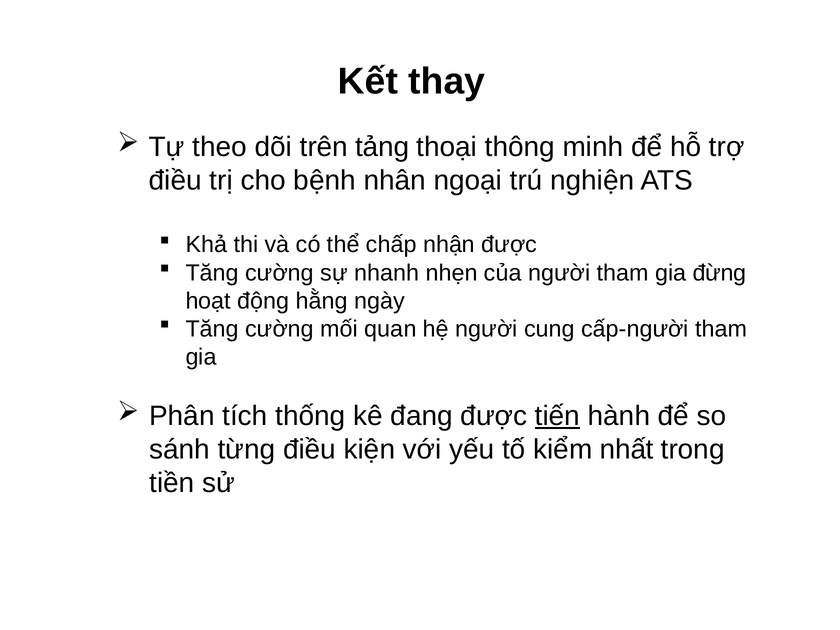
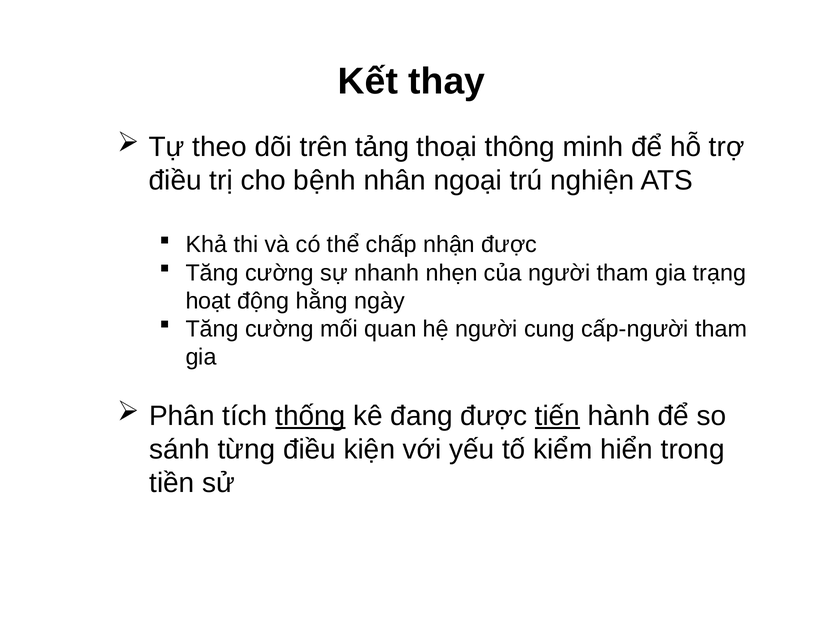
đừng: đừng -> trạng
thống underline: none -> present
nhất: nhất -> hiển
